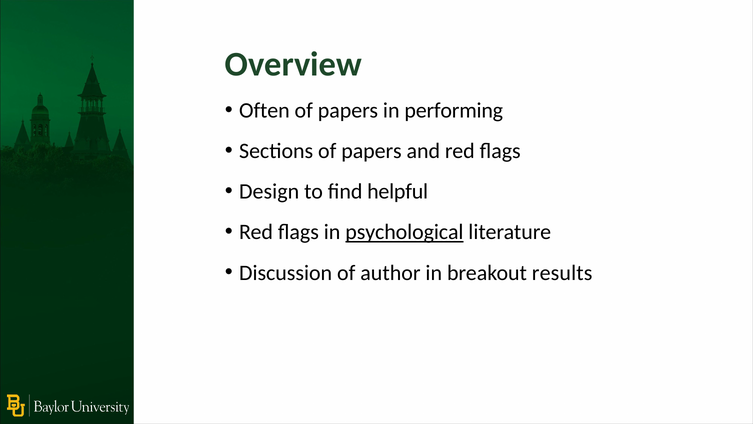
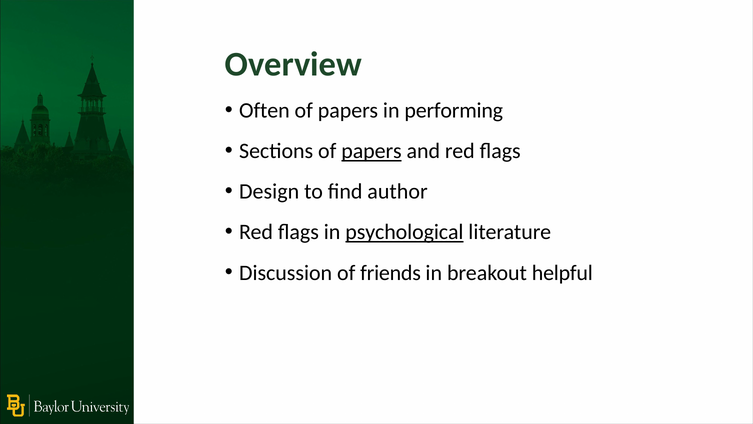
papers at (371, 151) underline: none -> present
helpful: helpful -> author
author: author -> friends
results: results -> helpful
